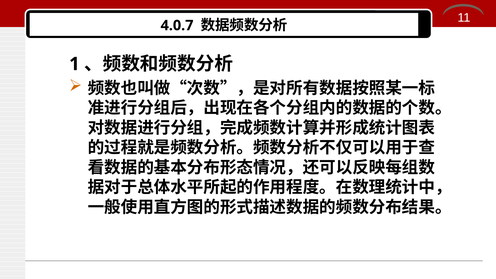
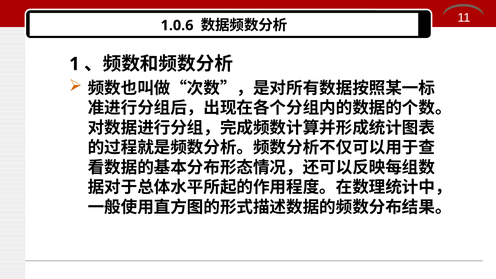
4.0.7: 4.0.7 -> 1.0.6
